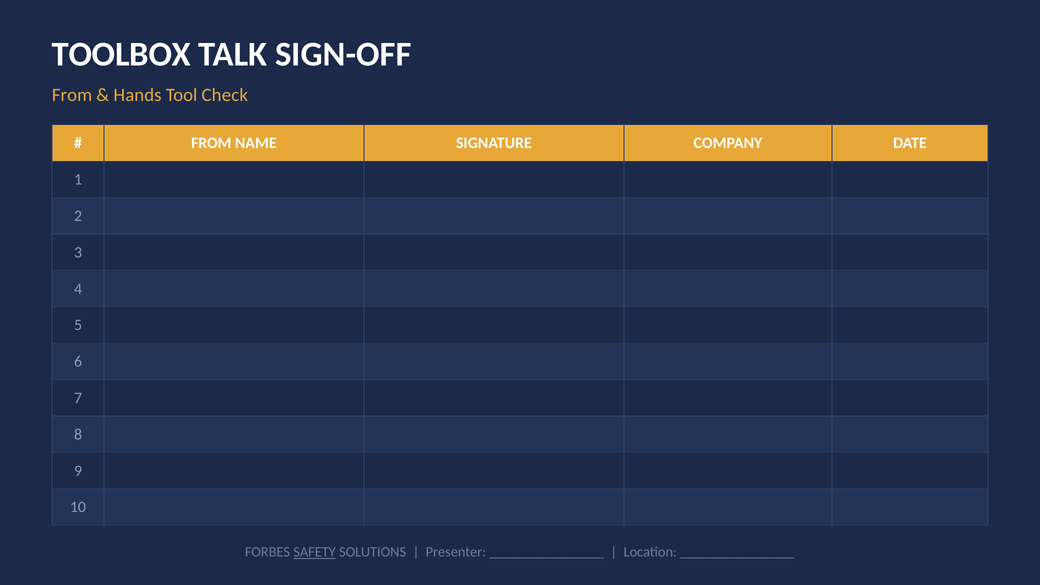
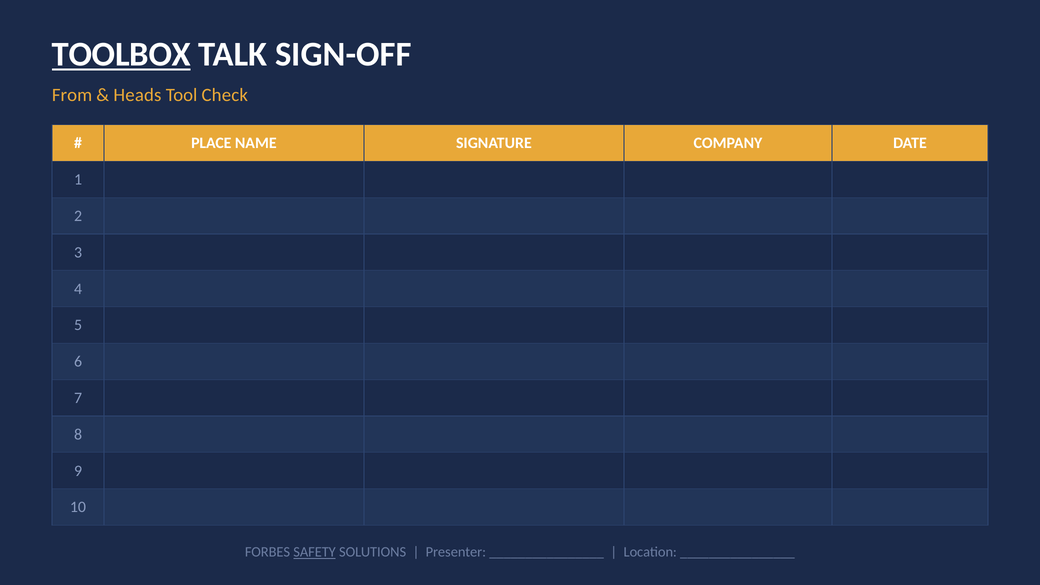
TOOLBOX underline: none -> present
Hands: Hands -> Heads
FROM at (211, 143): FROM -> PLACE
